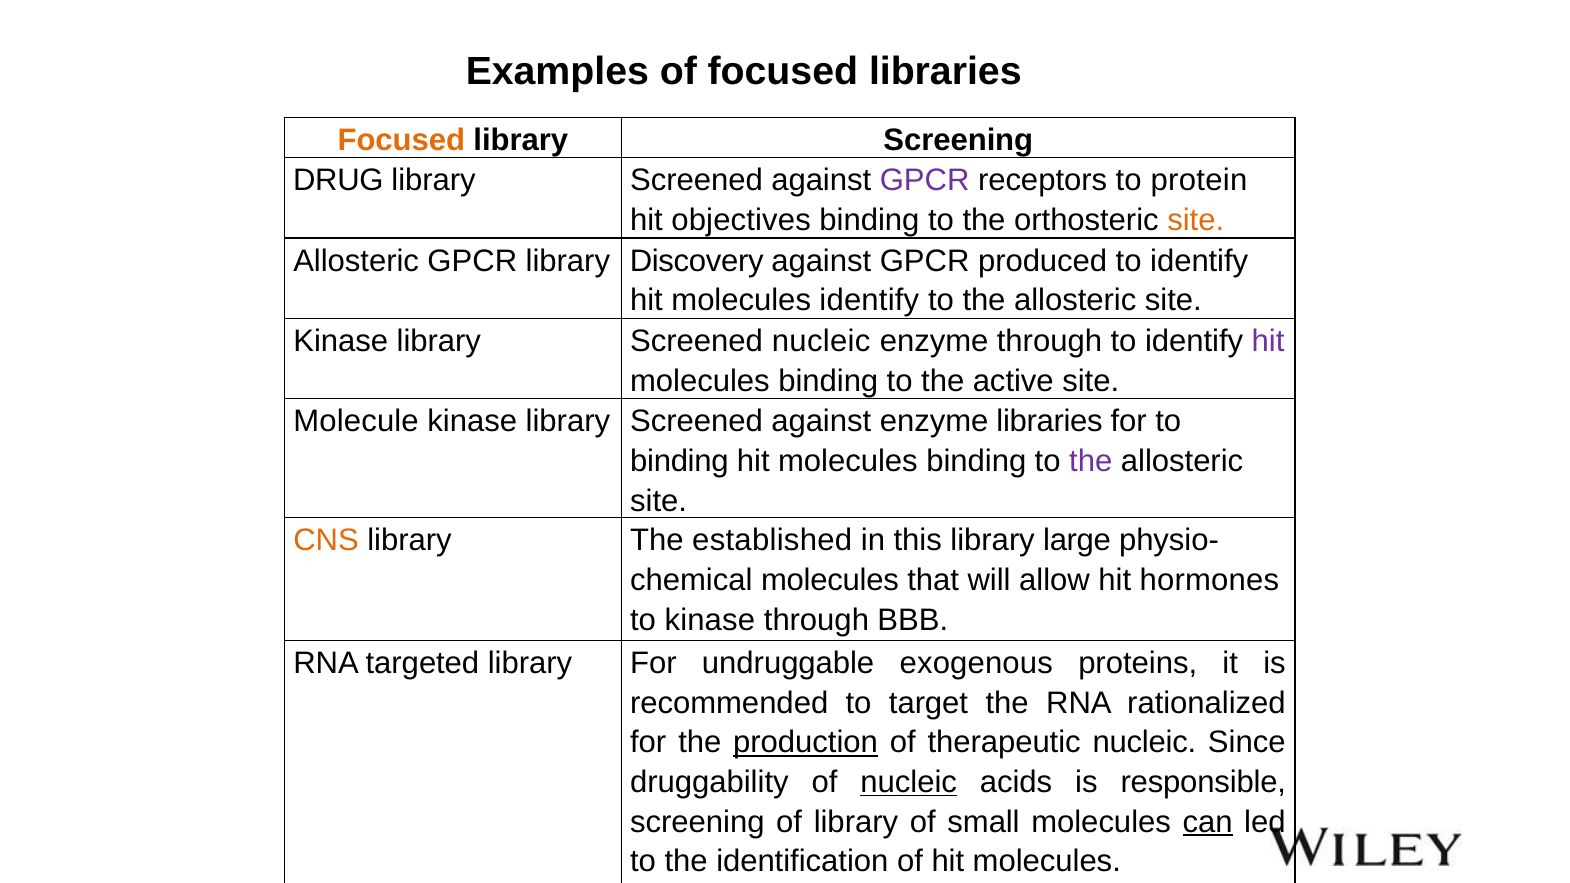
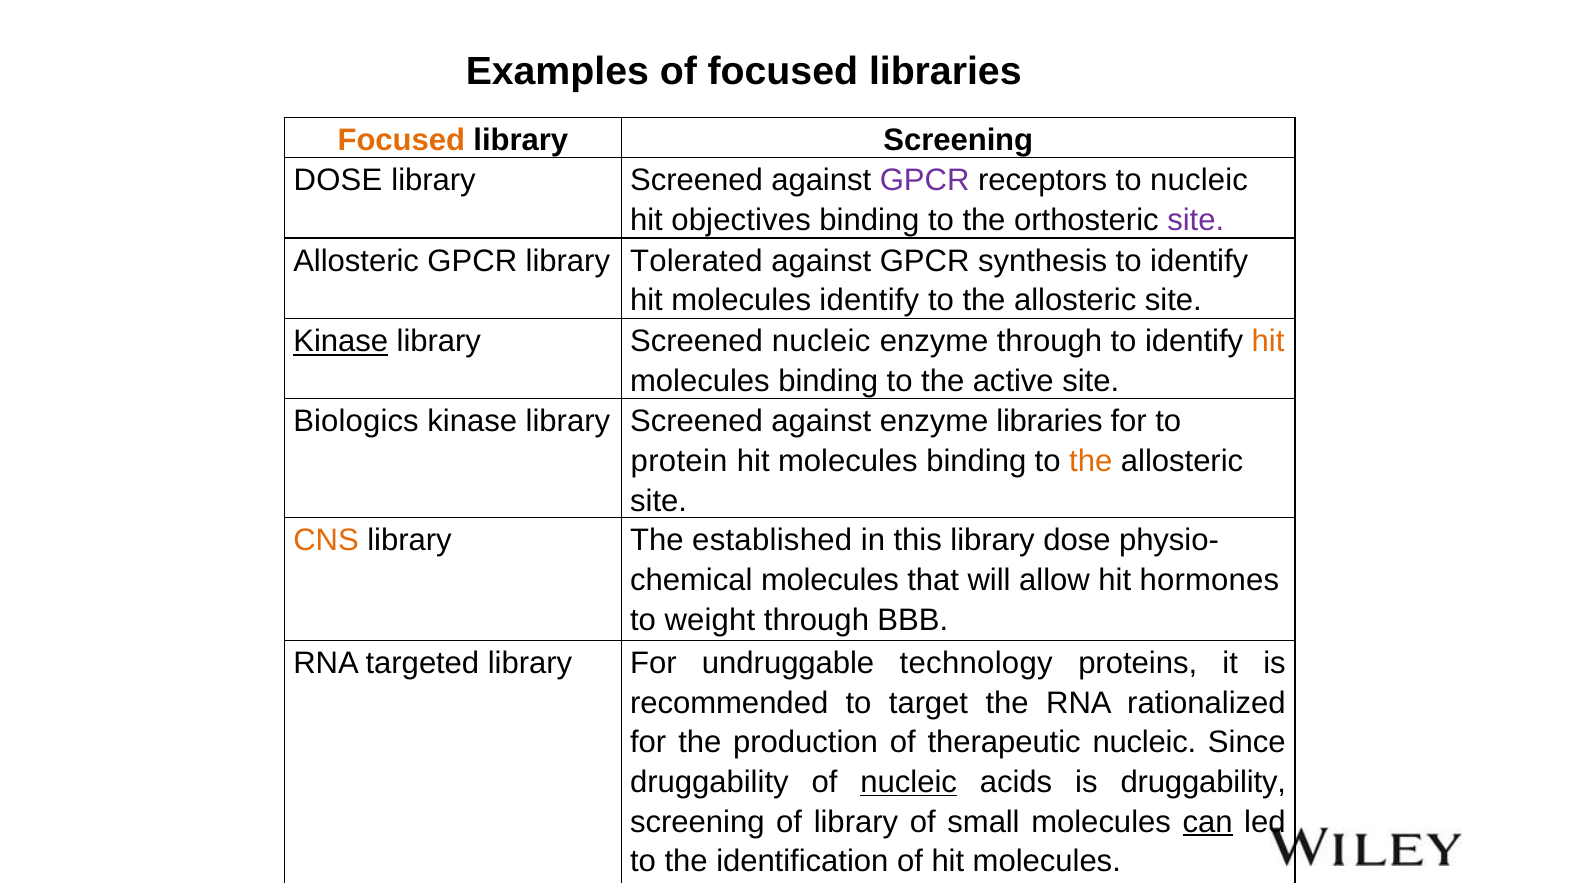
DRUG at (338, 180): DRUG -> DOSE
to protein: protein -> nucleic
site at (1196, 220) colour: orange -> purple
Discovery: Discovery -> Tolerated
produced: produced -> synthesis
Kinase at (341, 341) underline: none -> present
hit at (1268, 341) colour: purple -> orange
Molecule: Molecule -> Biologics
binding at (679, 461): binding -> protein
the at (1091, 461) colour: purple -> orange
library large: large -> dose
to kinase: kinase -> weight
exogenous: exogenous -> technology
production underline: present -> none
is responsible: responsible -> druggability
